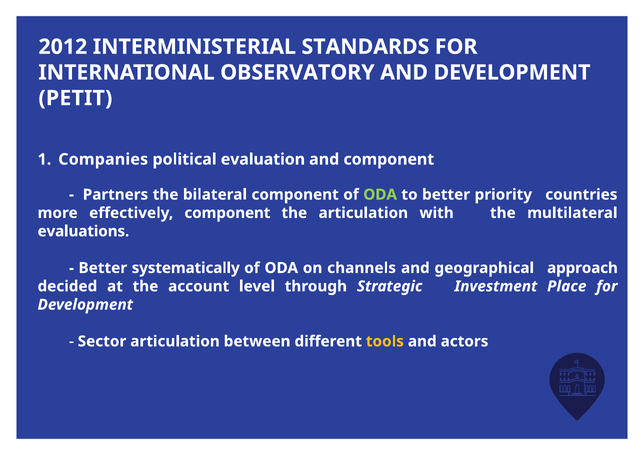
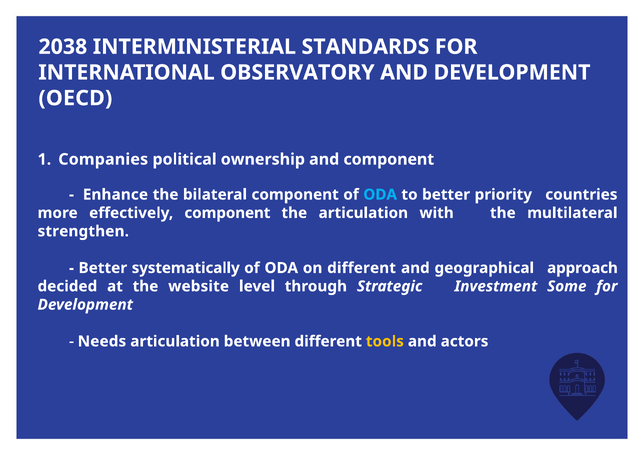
2012: 2012 -> 2038
PETIT: PETIT -> OECD
evaluation: evaluation -> ownership
Partners: Partners -> Enhance
ODA at (380, 195) colour: light green -> light blue
evaluations: evaluations -> strengthen
on channels: channels -> different
account: account -> website
Place: Place -> Some
Sector: Sector -> Needs
